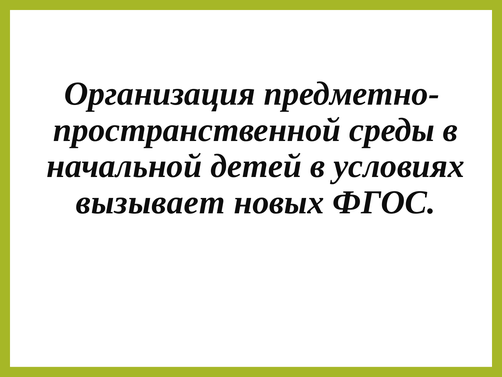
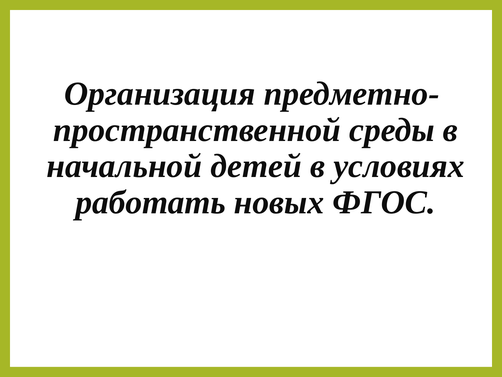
вызывает: вызывает -> работать
